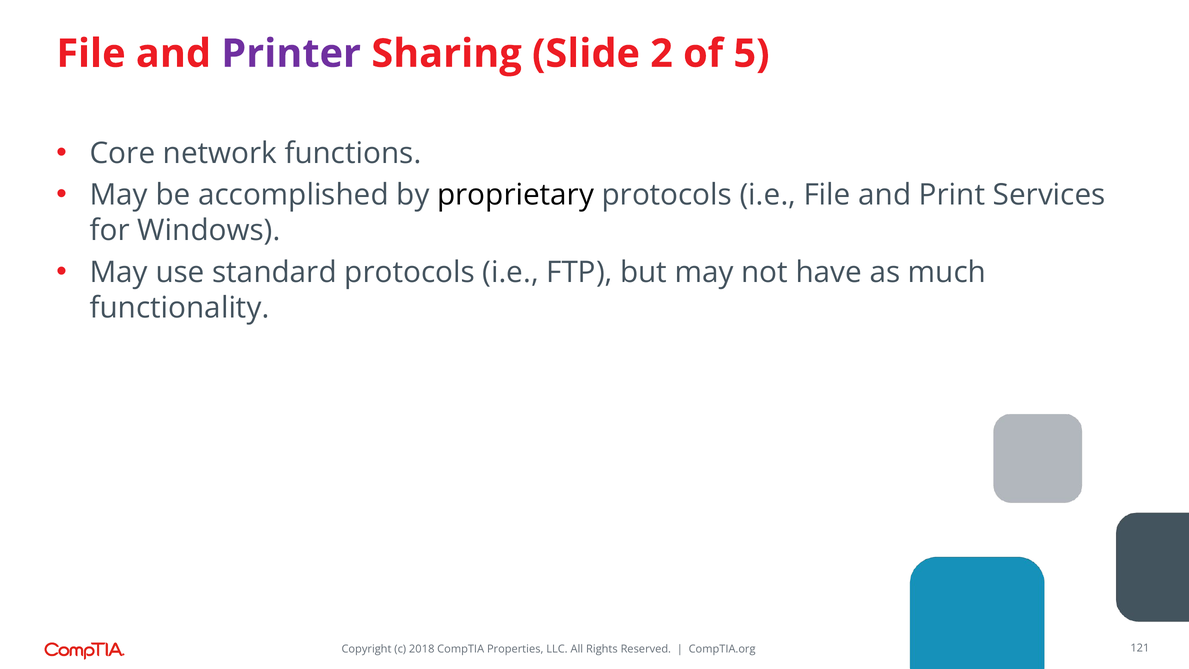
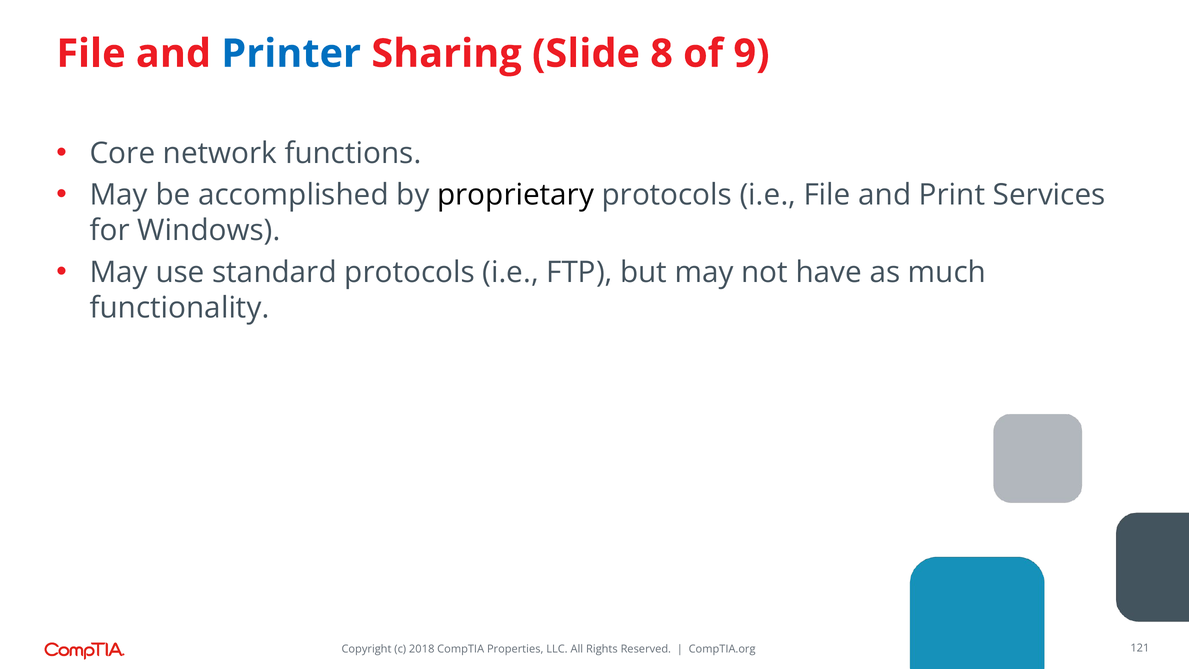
Printer colour: purple -> blue
2: 2 -> 8
5: 5 -> 9
